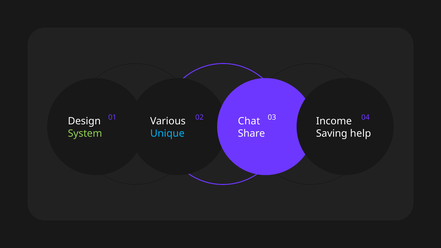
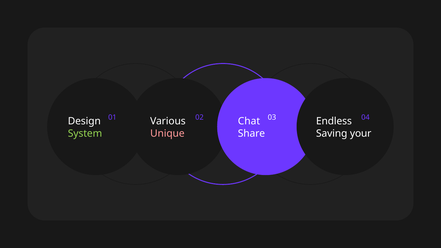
Income: Income -> Endless
Unique colour: light blue -> pink
help: help -> your
